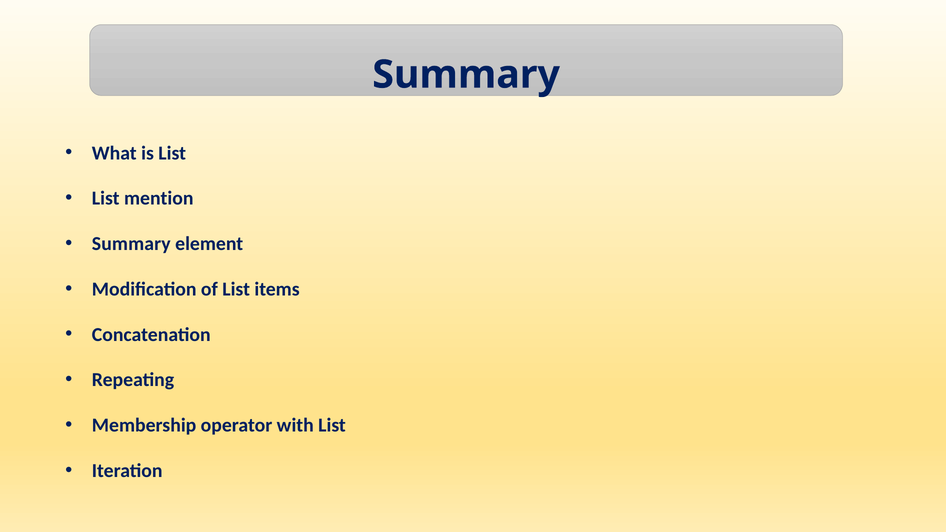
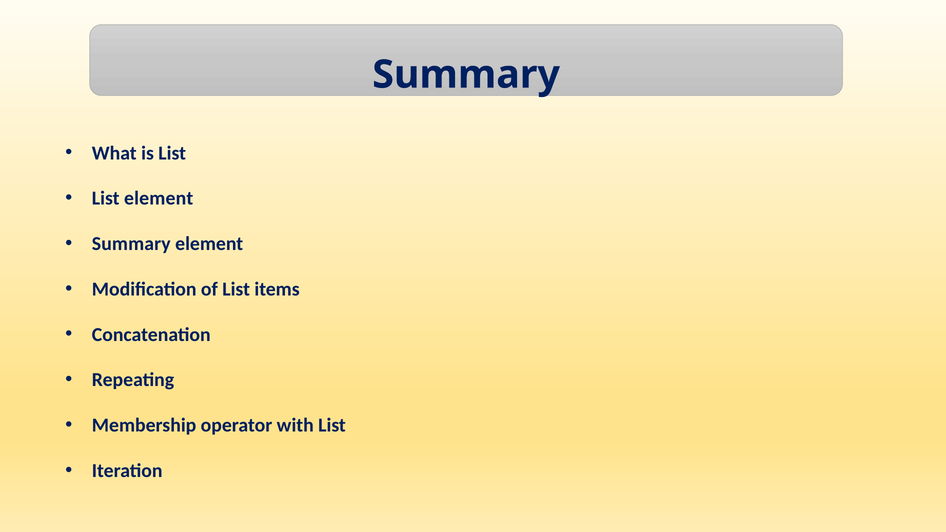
List mention: mention -> element
